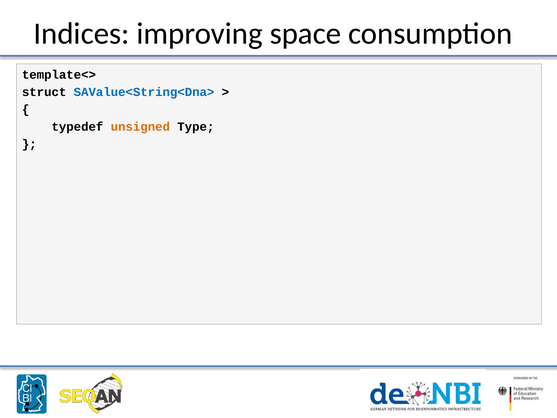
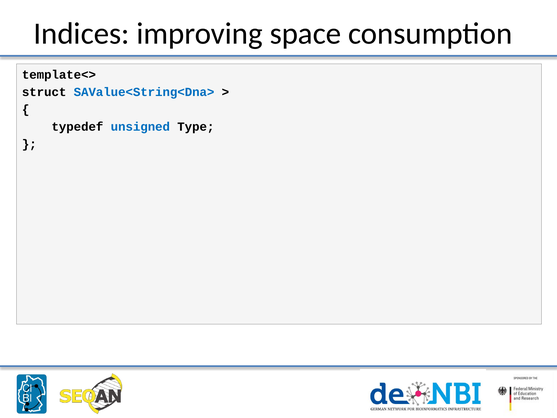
unsigned colour: orange -> blue
